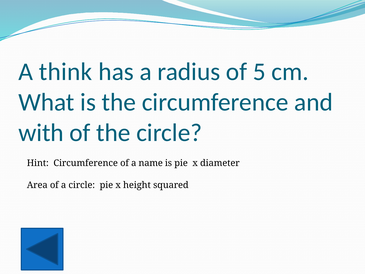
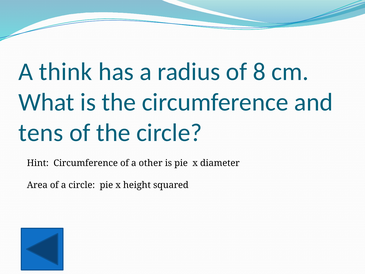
5: 5 -> 8
with: with -> tens
name: name -> other
